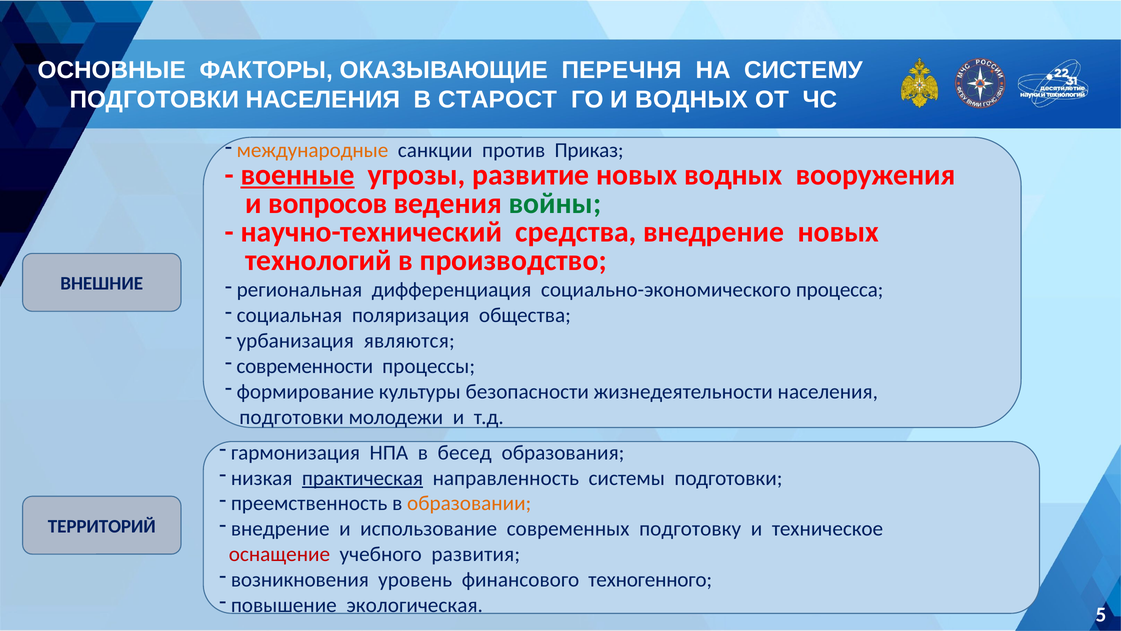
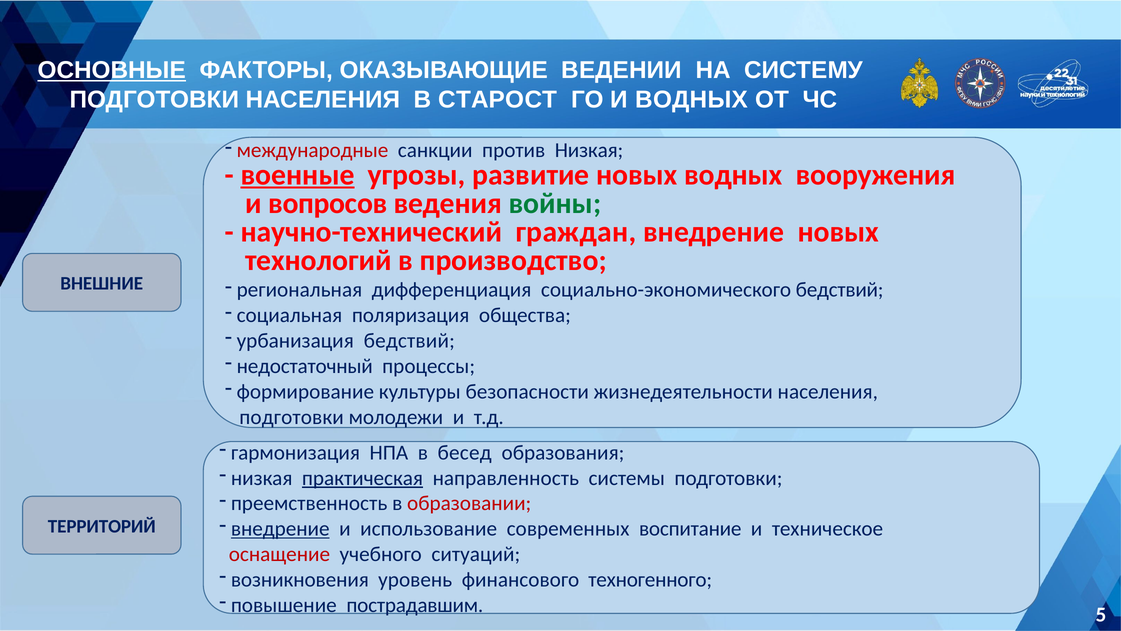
ОСНОВНЫЕ underline: none -> present
ПЕРЕЧНЯ: ПЕРЕЧНЯ -> ВЕДЕНИИ
международные colour: orange -> red
против Приказ: Приказ -> Низкая
средства: средства -> граждан
социально-экономического процесса: процесса -> бедствий
урбанизация являются: являются -> бедствий
современности: современности -> недостаточный
образовании colour: orange -> red
внедрение at (280, 529) underline: none -> present
подготовку: подготовку -> воспитание
развития: развития -> ситуаций
экологическая: экологическая -> пострадавшим
